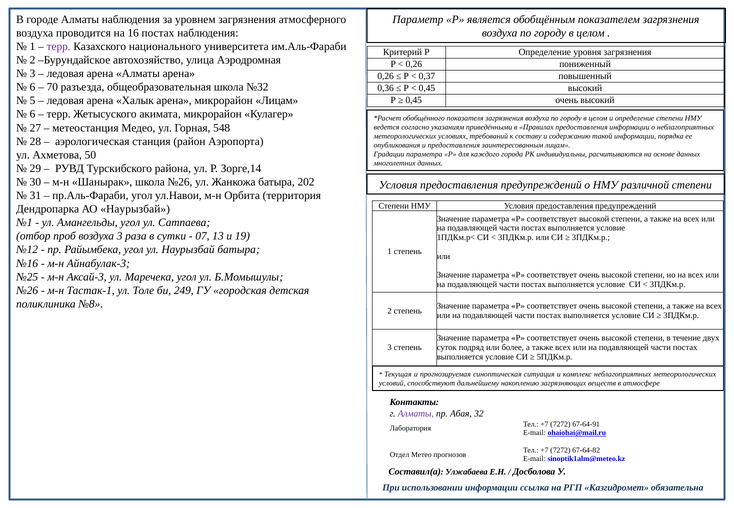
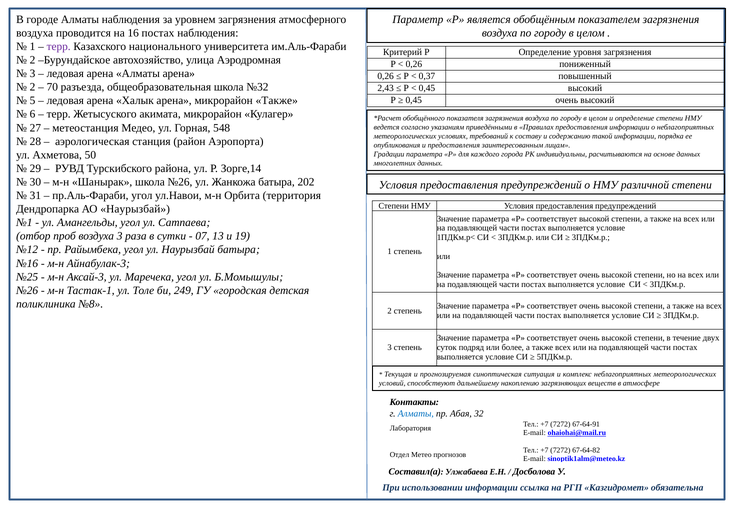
6 at (33, 87): 6 -> 2
0,36: 0,36 -> 2,43
микрорайон Лицам: Лицам -> Также
Алматы at (416, 414) colour: purple -> blue
